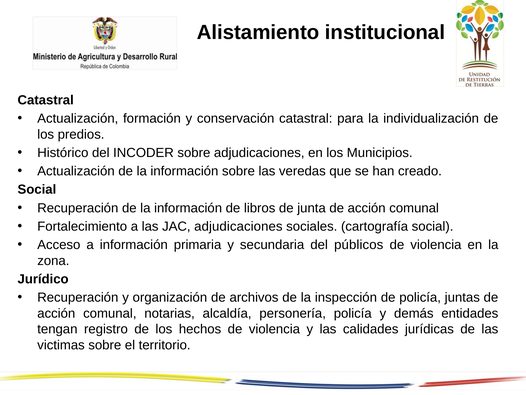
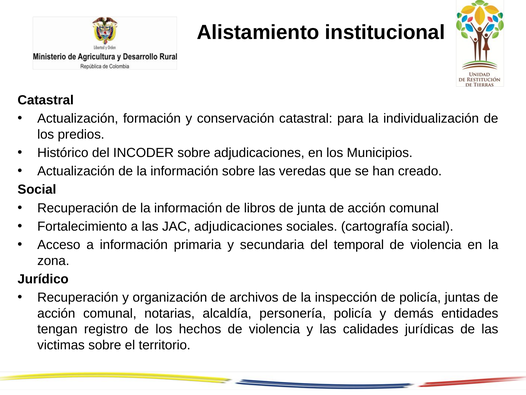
públicos: públicos -> temporal
